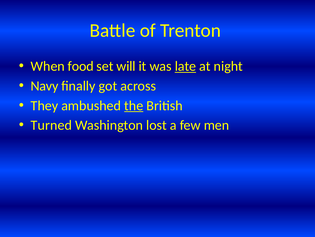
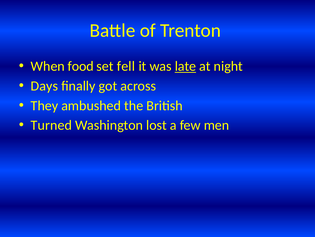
will: will -> fell
Navy: Navy -> Days
the underline: present -> none
